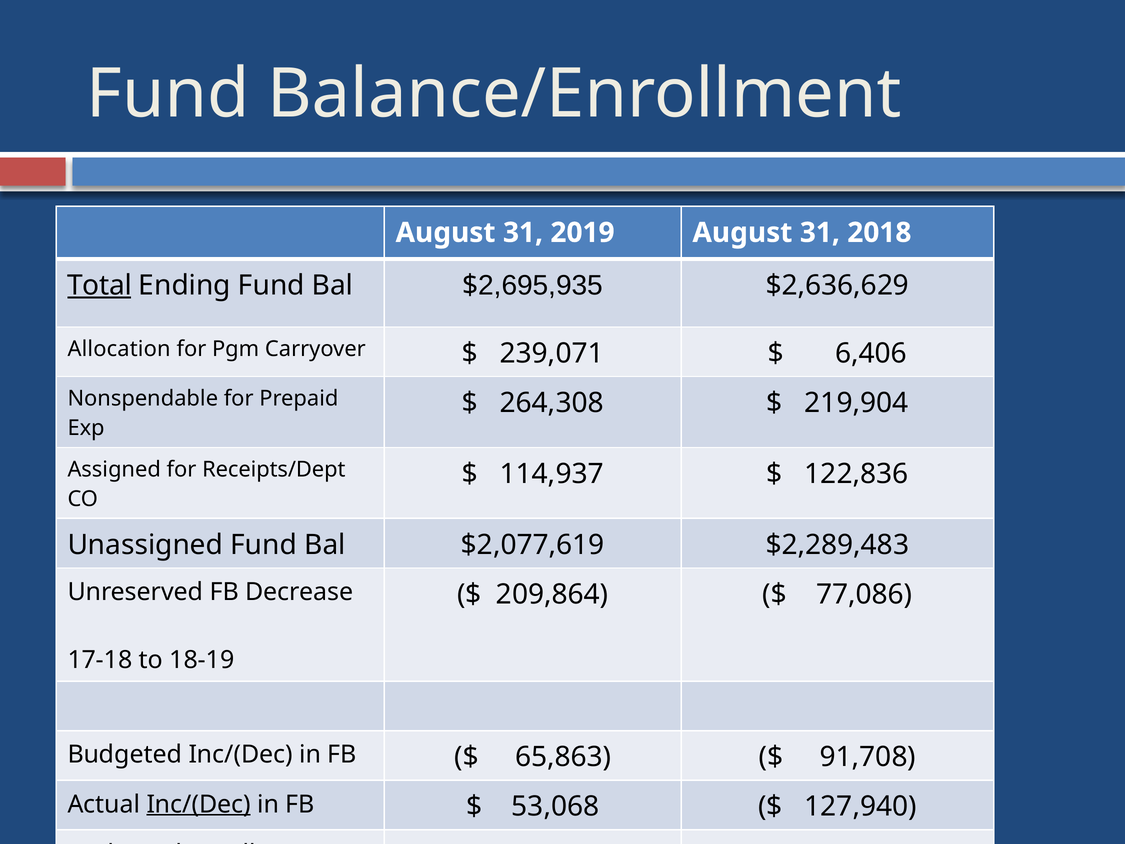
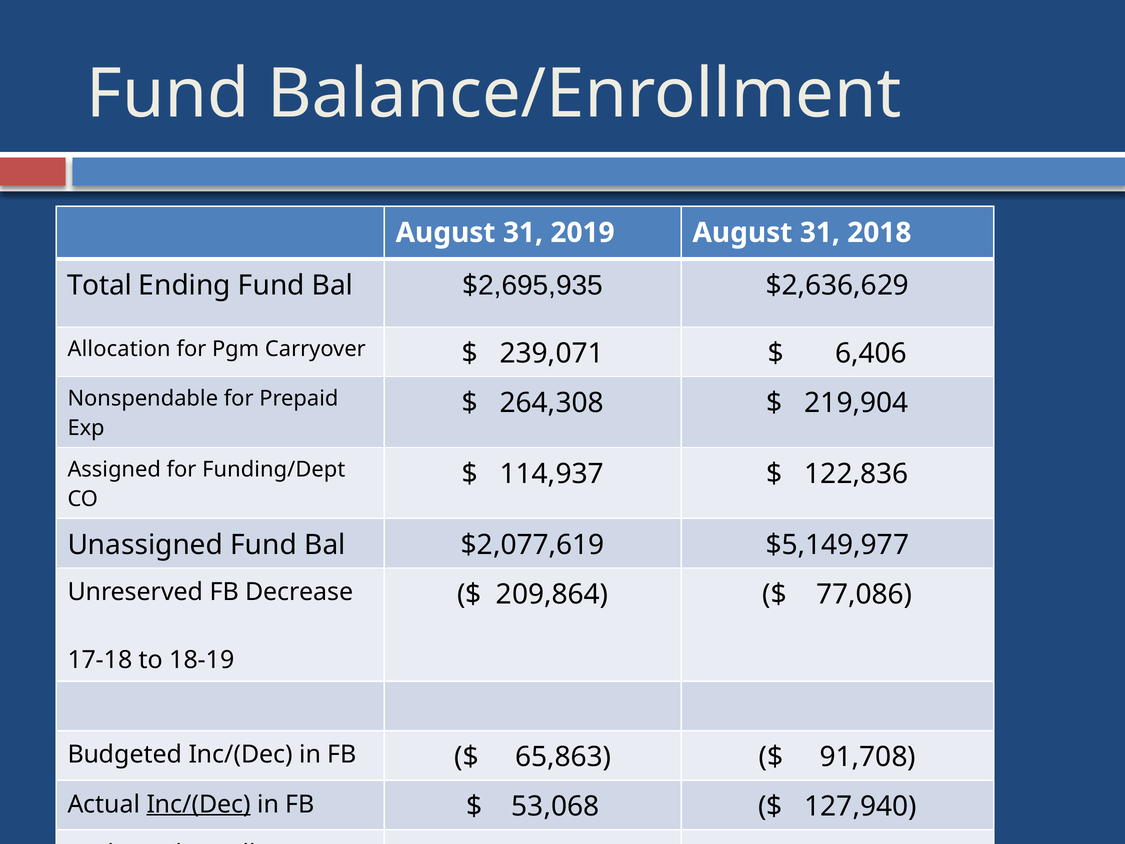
Total underline: present -> none
Receipts/Dept: Receipts/Dept -> Funding/Dept
$2,289,483: $2,289,483 -> $5,149,977
